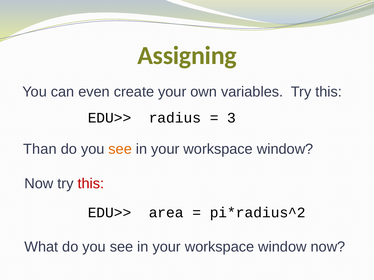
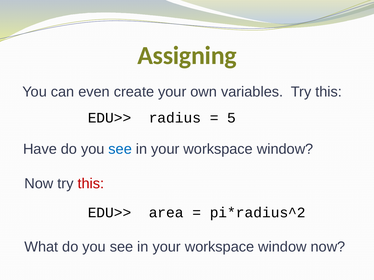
3: 3 -> 5
Than: Than -> Have
see at (120, 149) colour: orange -> blue
